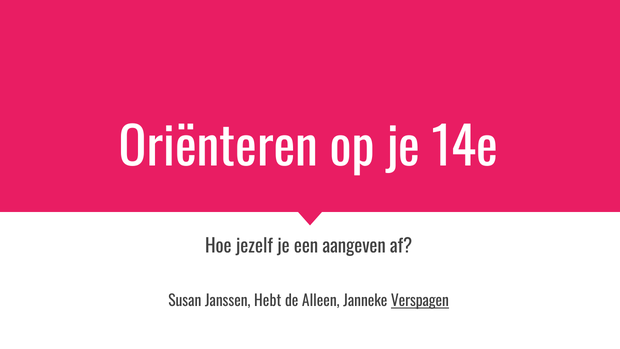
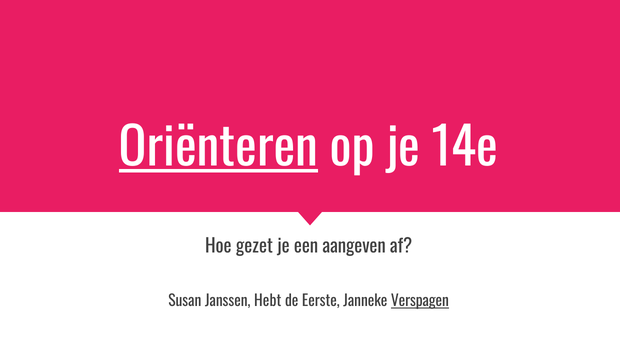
Oriënteren underline: none -> present
jezelf: jezelf -> gezet
Alleen: Alleen -> Eerste
